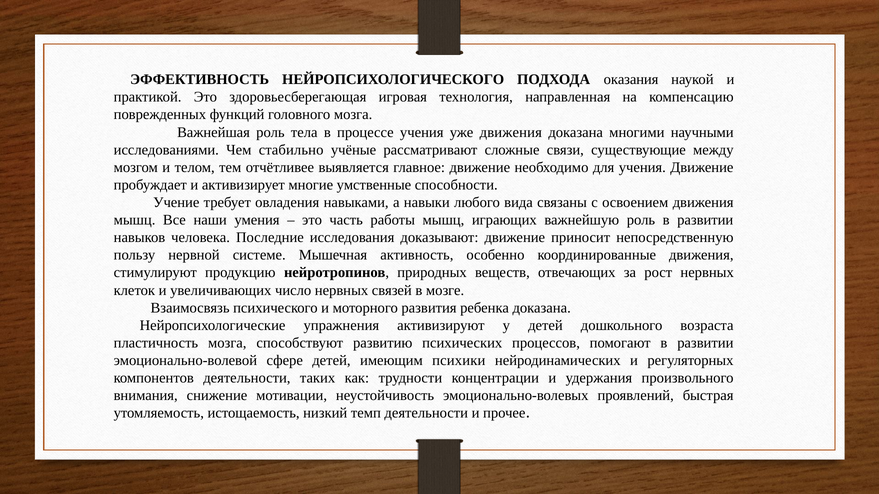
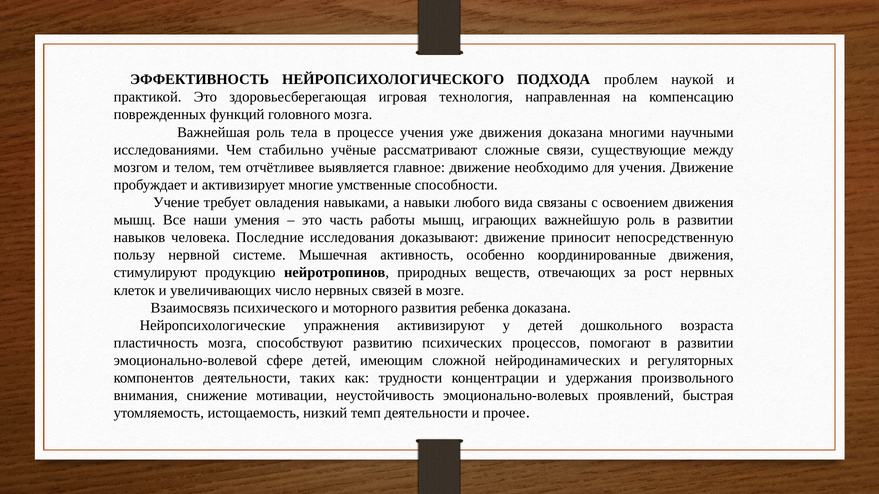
оказания: оказания -> проблем
психики: психики -> сложной
